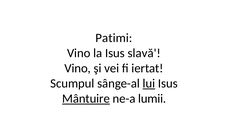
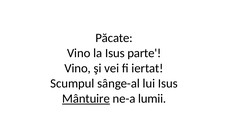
Patimi: Patimi -> Păcate
slavă: slavă -> parte
lui underline: present -> none
